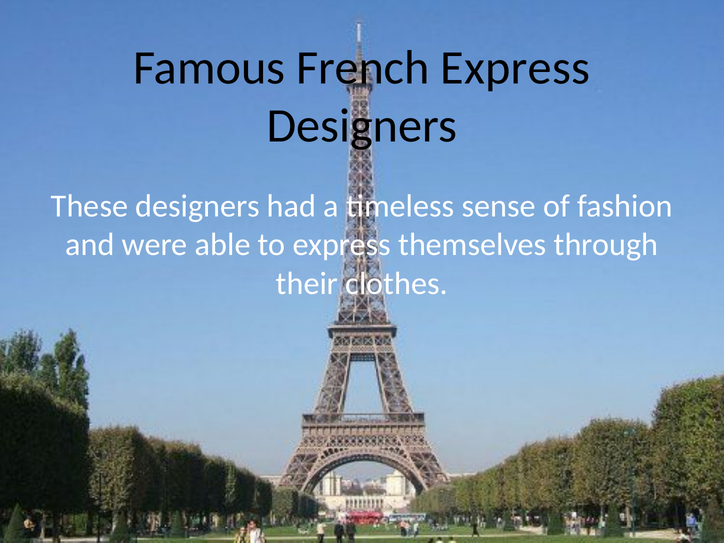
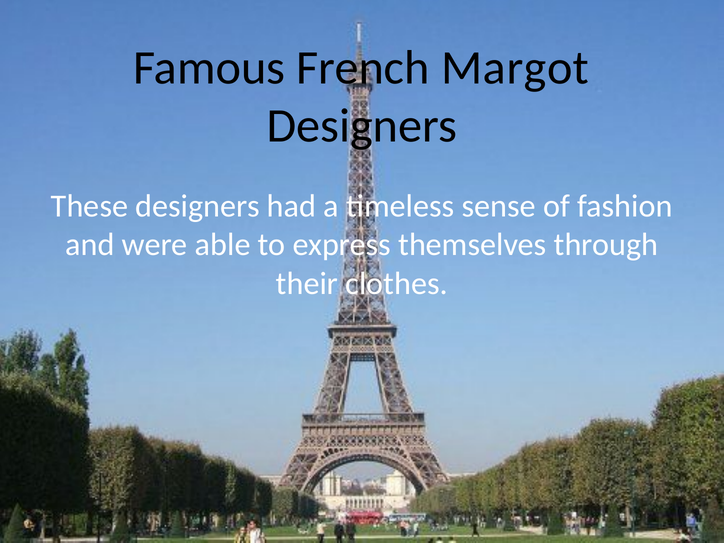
French Express: Express -> Margot
